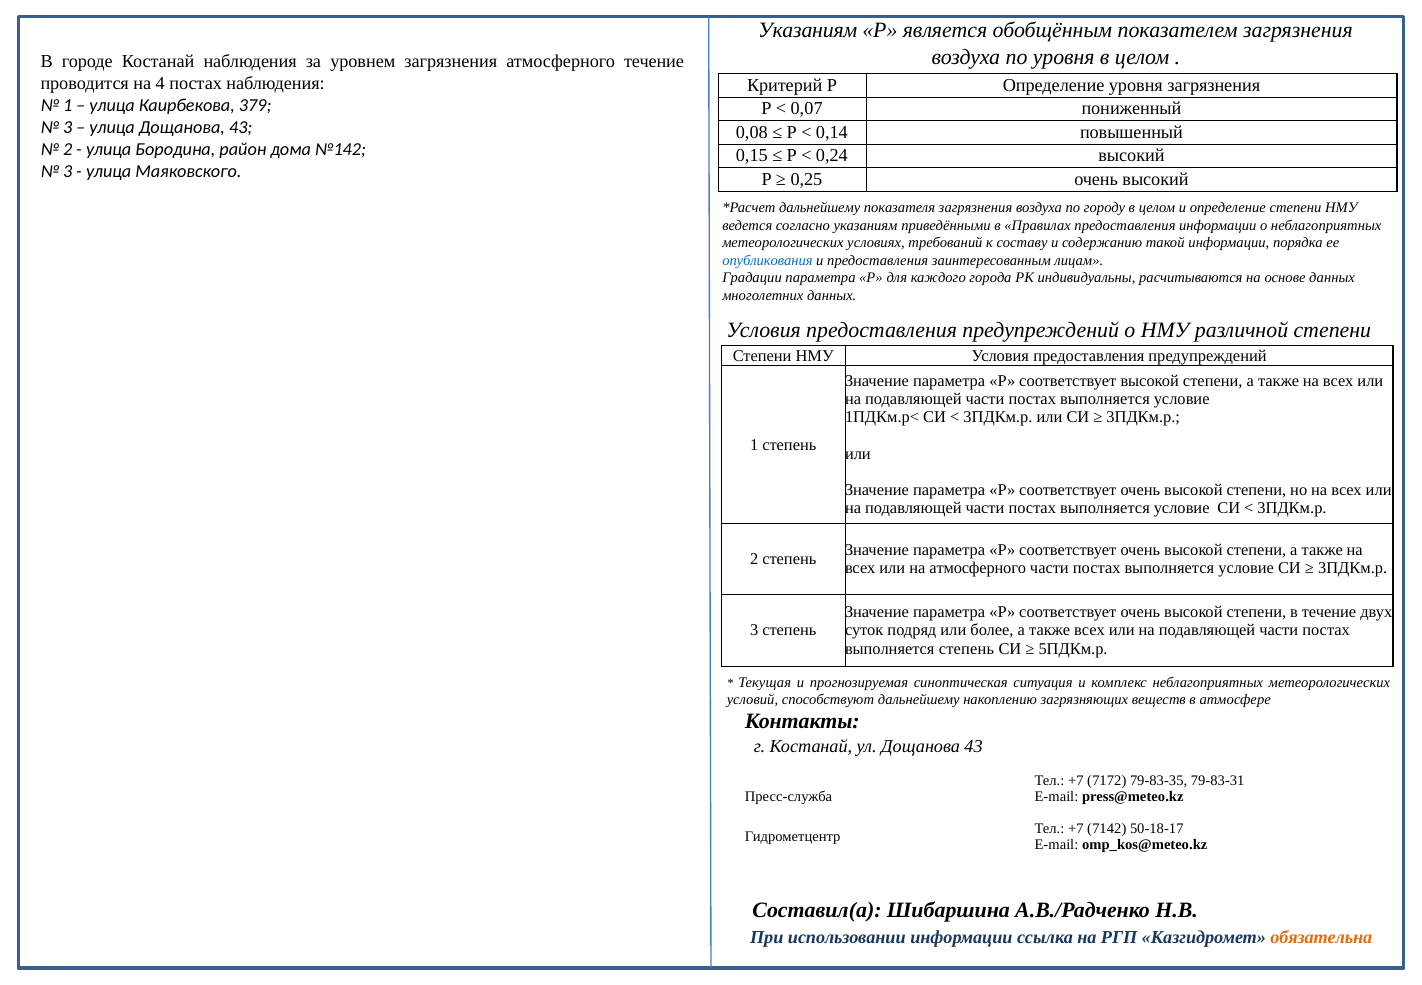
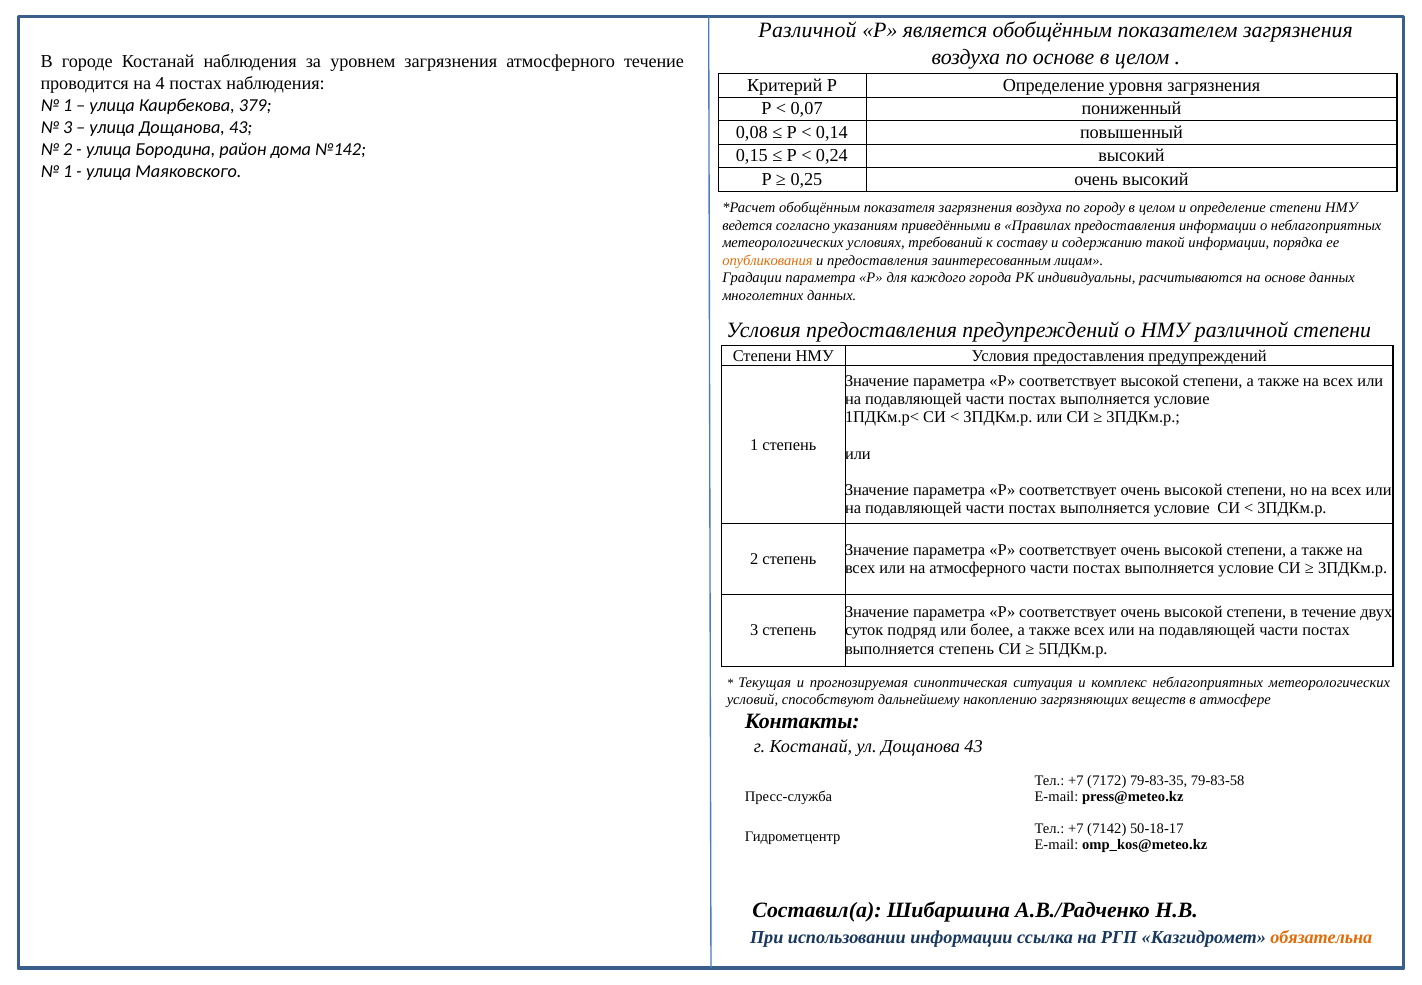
Указаниям at (808, 31): Указаниям -> Различной
по уровня: уровня -> основе
3 at (68, 171): 3 -> 1
дальнейшему at (820, 208): дальнейшему -> обобщённым
опубликования colour: blue -> orange
79-83-31: 79-83-31 -> 79-83-58
